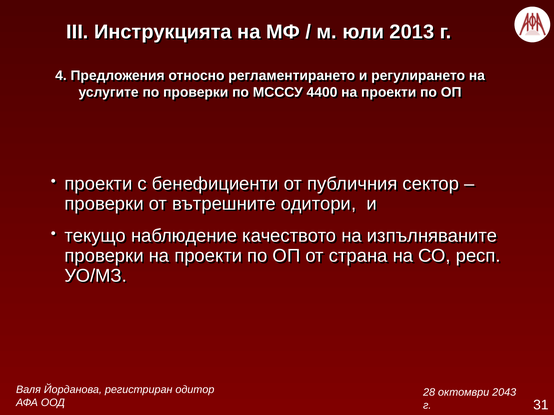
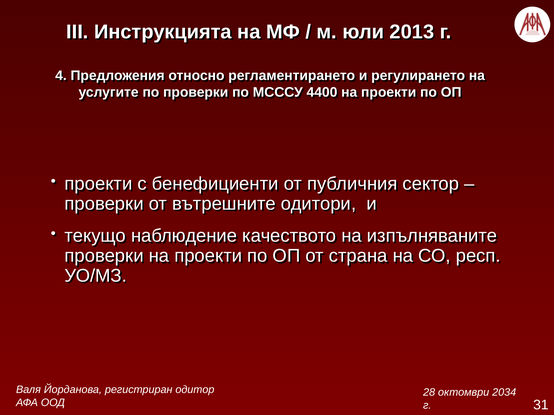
2043: 2043 -> 2034
